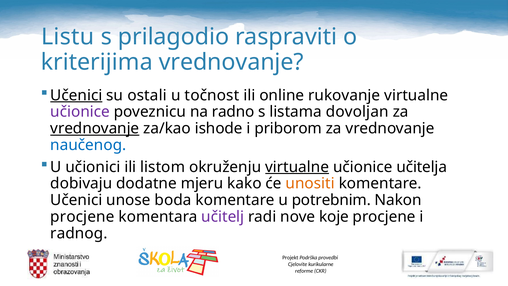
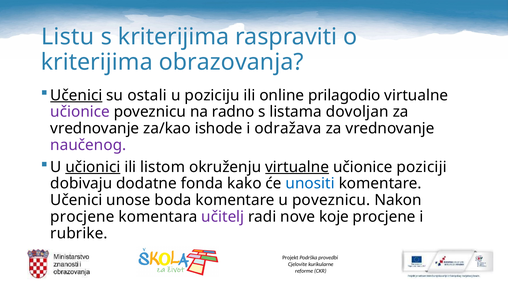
s prilagodio: prilagodio -> kriterijima
kriterijima vrednovanje: vrednovanje -> obrazovanja
točnost: točnost -> poziciju
rukovanje: rukovanje -> prilagodio
vrednovanje at (95, 128) underline: present -> none
priborom: priborom -> odražava
naučenog colour: blue -> purple
učionici underline: none -> present
učitelja: učitelja -> poziciji
mjeru: mjeru -> fonda
unositi colour: orange -> blue
u potrebnim: potrebnim -> poveznicu
radnog: radnog -> rubrike
